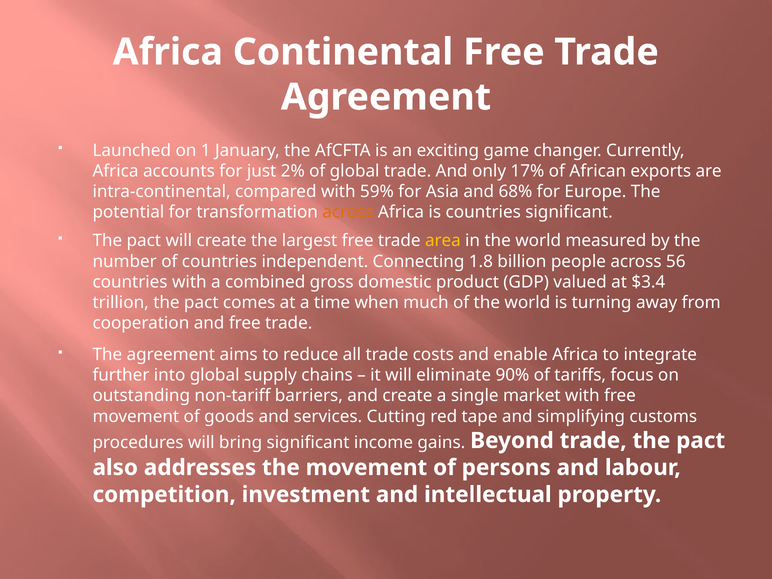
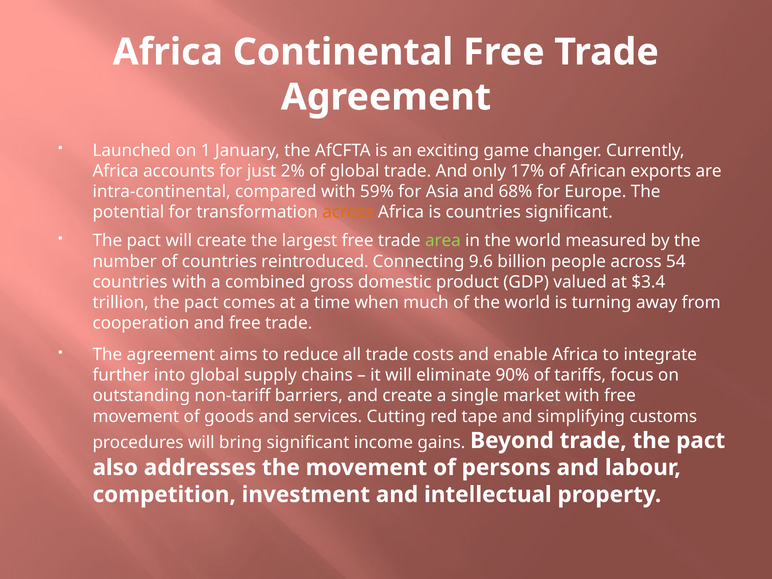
area colour: yellow -> light green
independent: independent -> reintroduced
1.8: 1.8 -> 9.6
56: 56 -> 54
